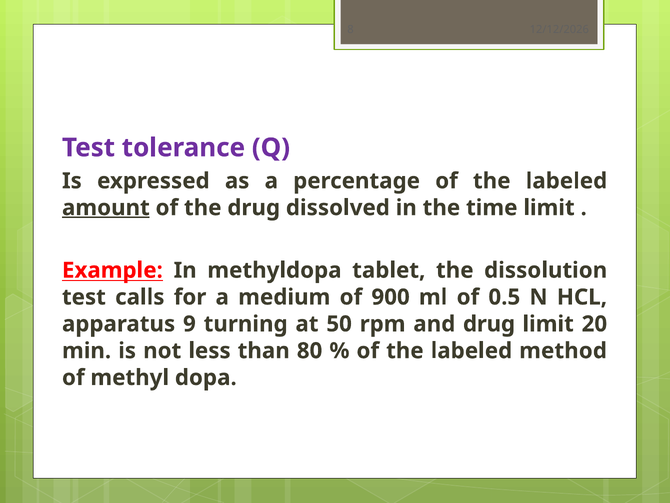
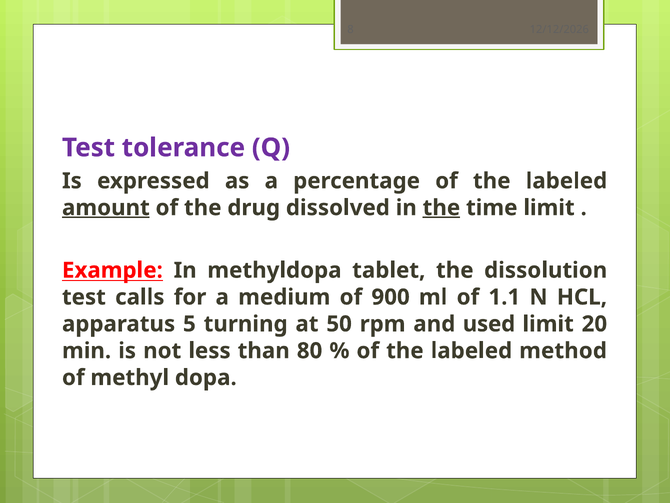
the at (441, 208) underline: none -> present
0.5: 0.5 -> 1.1
9: 9 -> 5
and drug: drug -> used
